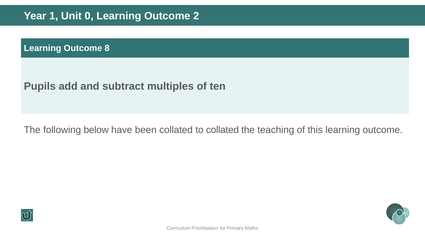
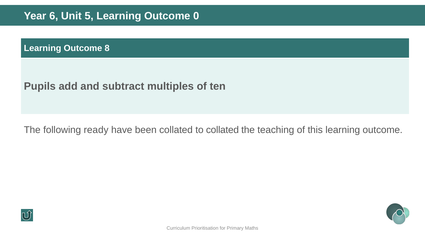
1: 1 -> 6
0: 0 -> 5
2: 2 -> 0
below: below -> ready
